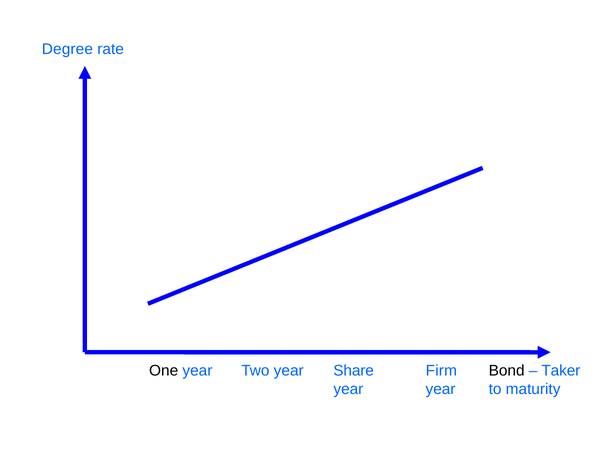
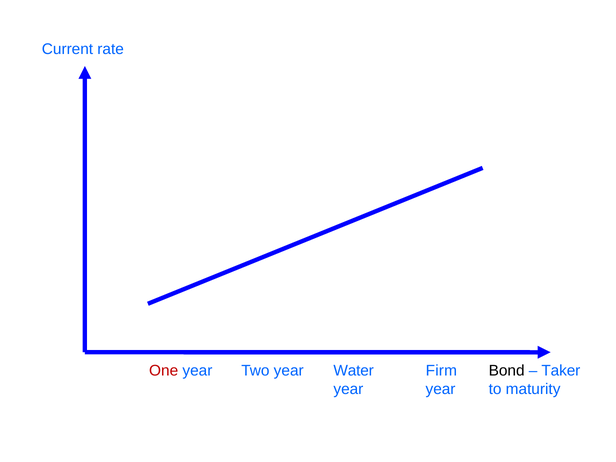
Degree: Degree -> Current
One colour: black -> red
Share: Share -> Water
